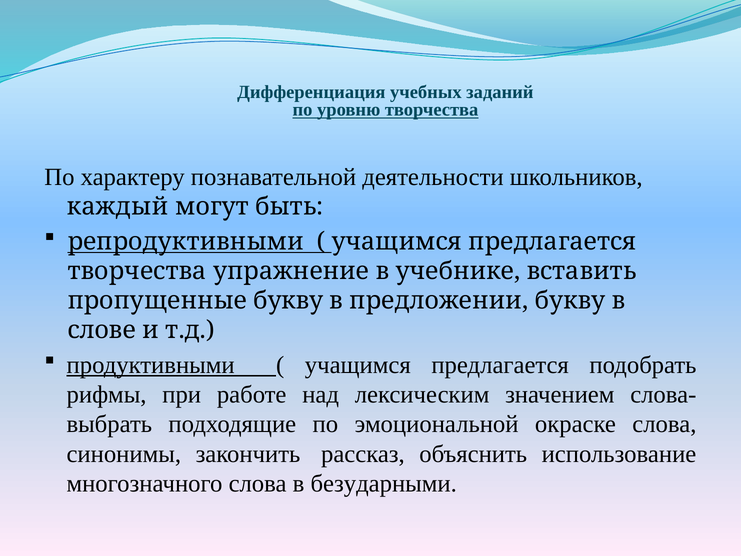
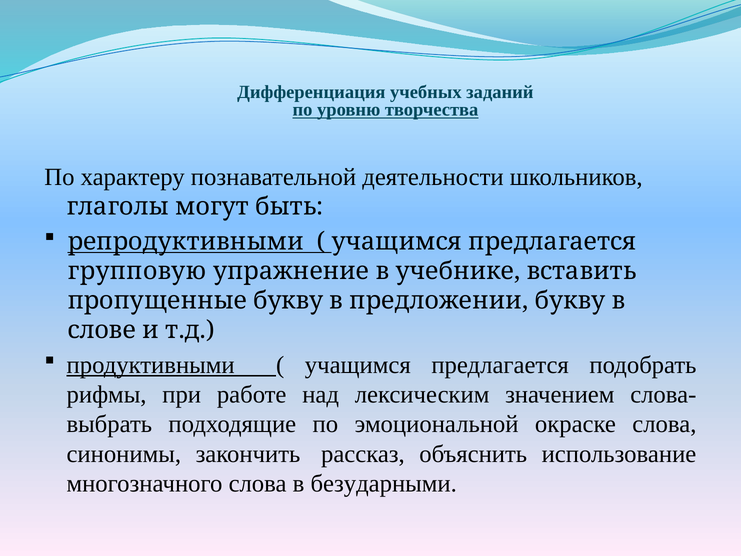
каждый: каждый -> глаголы
творчества at (137, 271): творчества -> групповую
